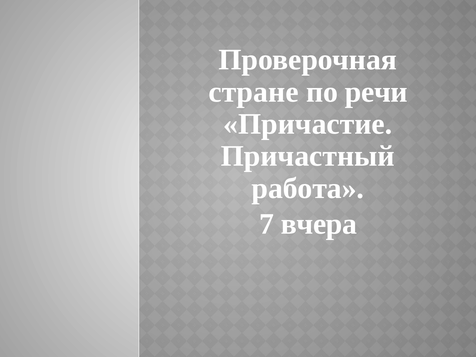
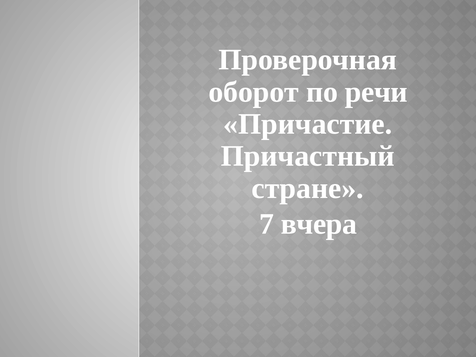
стране: стране -> оборот
работа: работа -> стране
